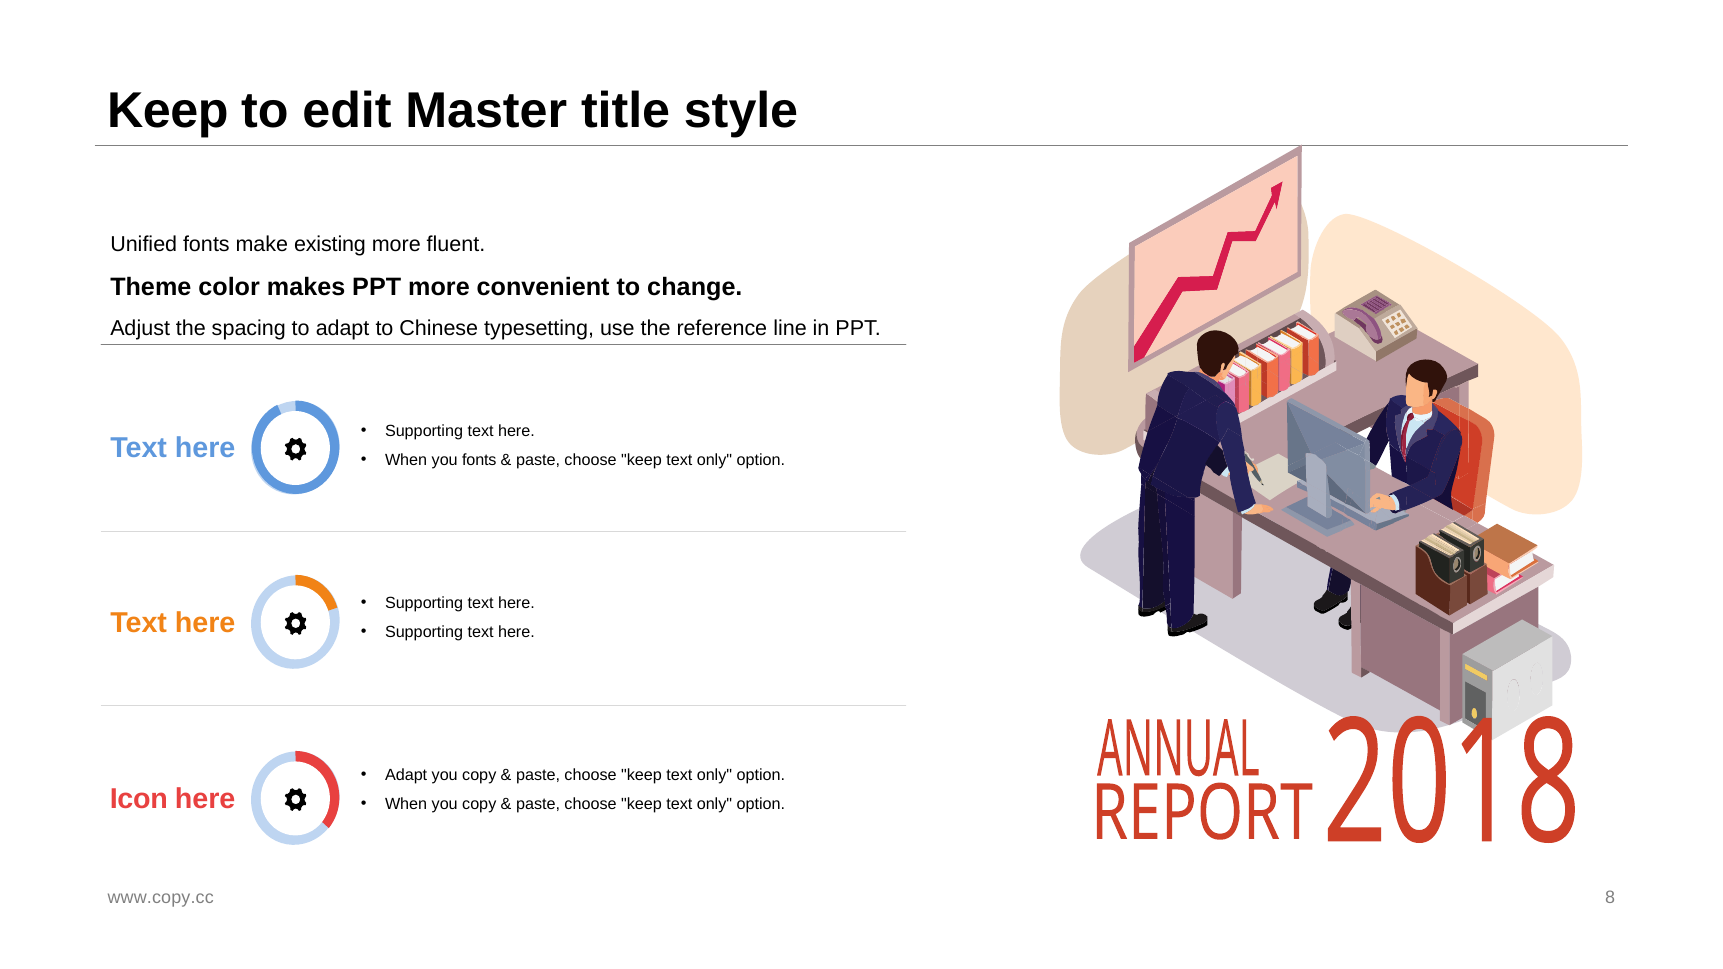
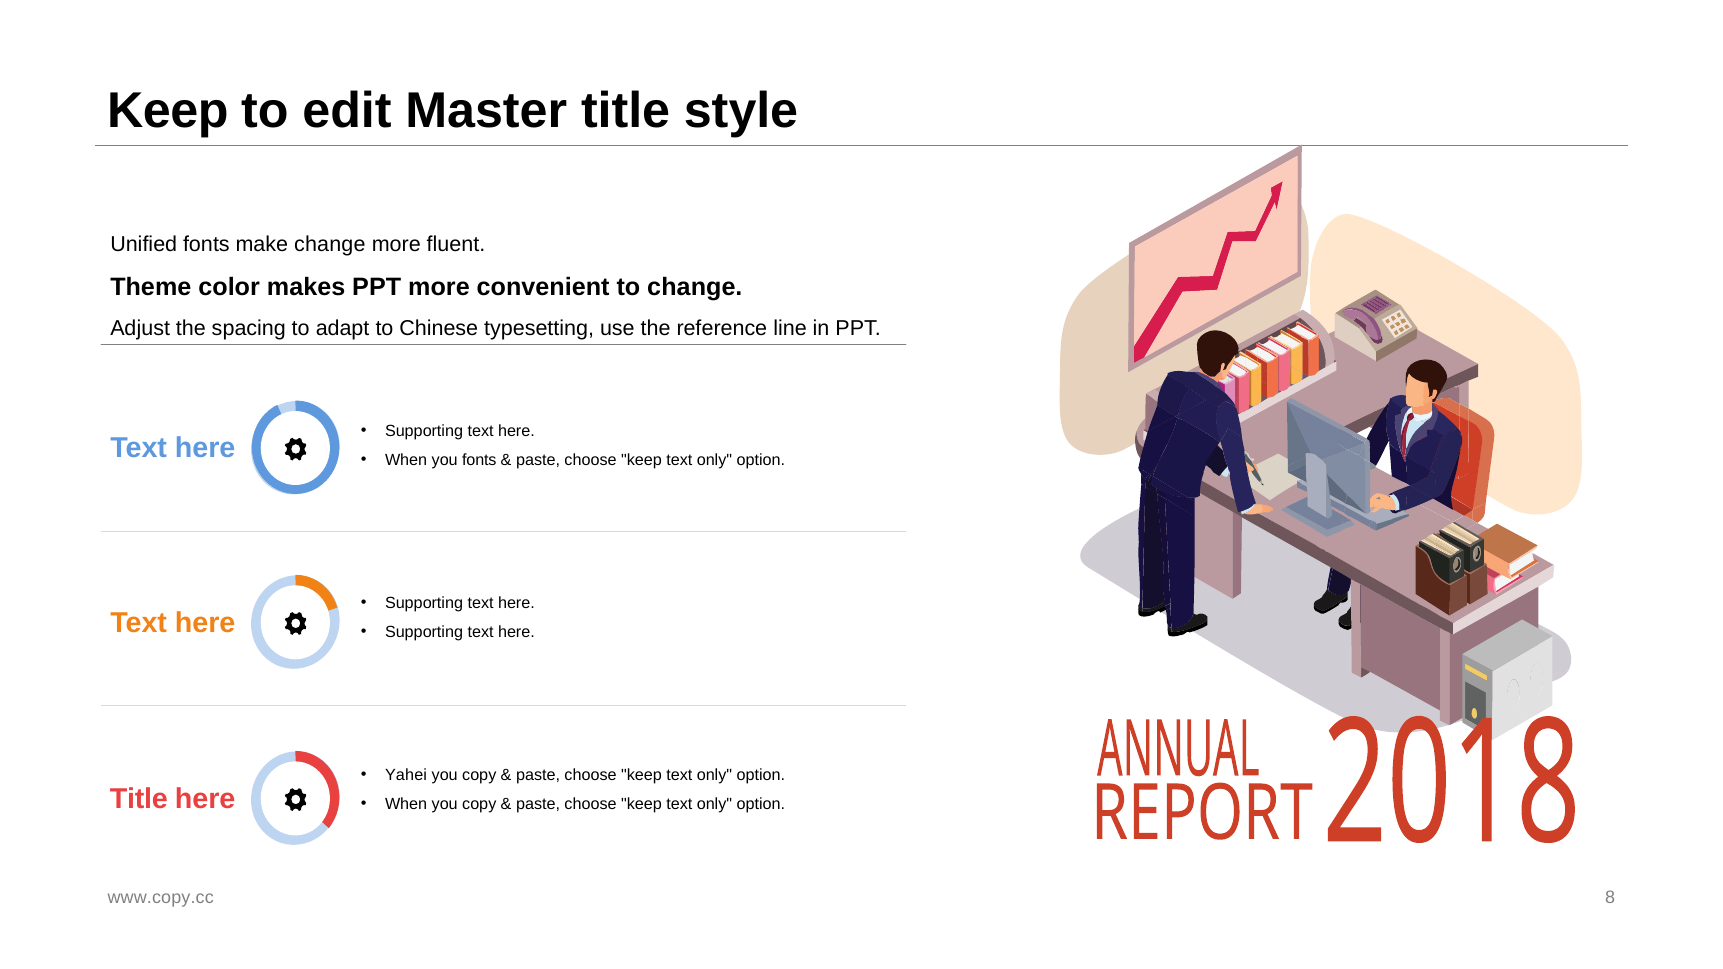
make existing: existing -> change
Adapt at (406, 775): Adapt -> Yahei
Icon at (139, 799): Icon -> Title
